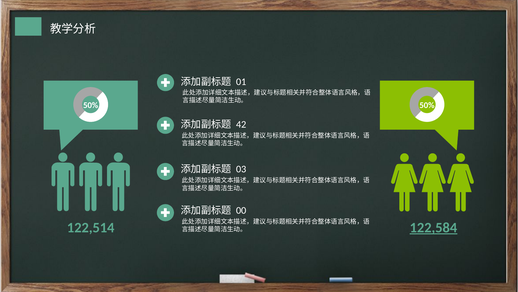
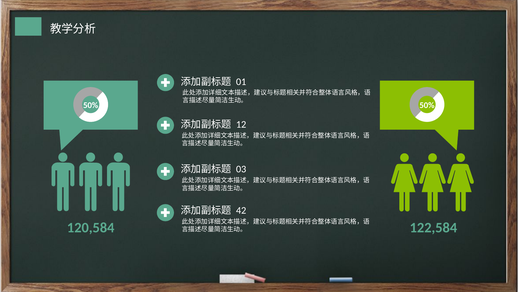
42: 42 -> 12
00: 00 -> 42
122,514: 122,514 -> 120,584
122,584 underline: present -> none
